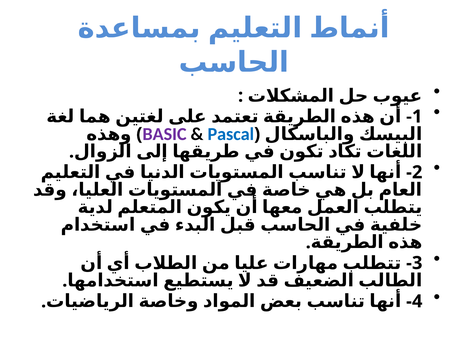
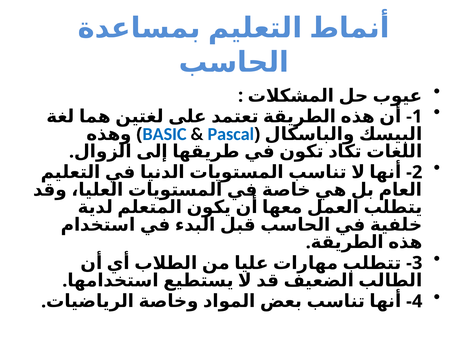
BASIC colour: purple -> blue
